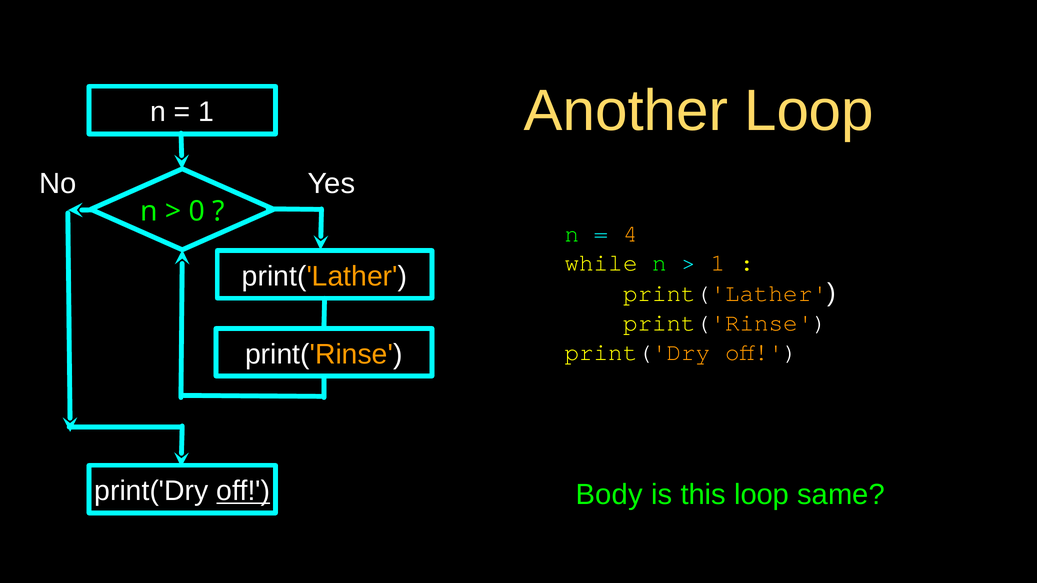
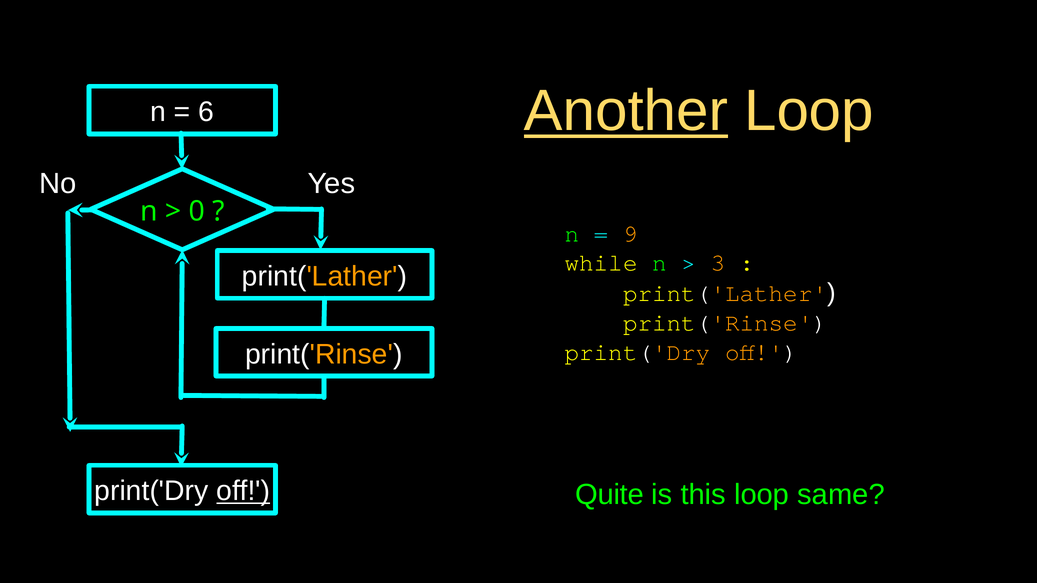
Another underline: none -> present
1 at (206, 112): 1 -> 6
4: 4 -> 9
1 at (718, 263): 1 -> 3
Body: Body -> Quite
